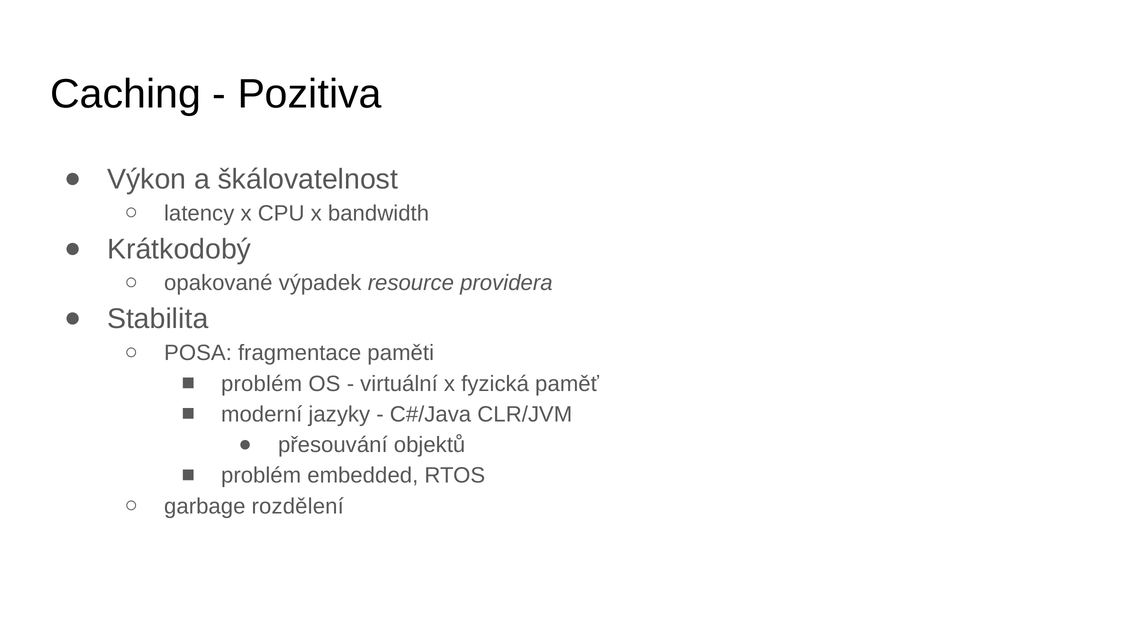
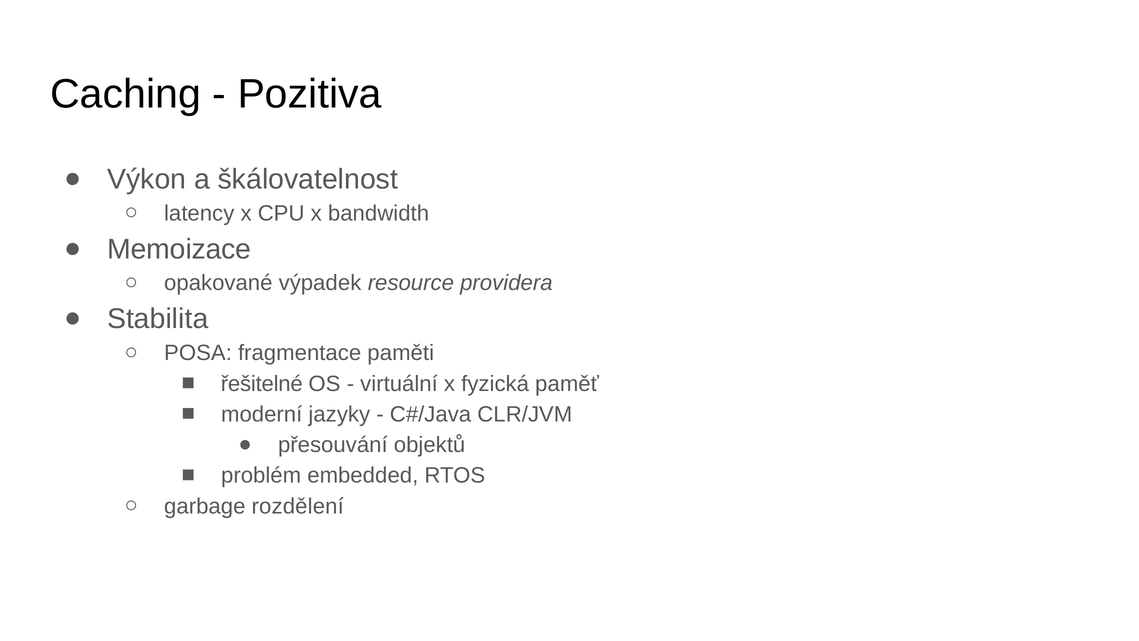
Krátkodobý: Krátkodobý -> Memoizace
problém at (262, 384): problém -> řešitelné
